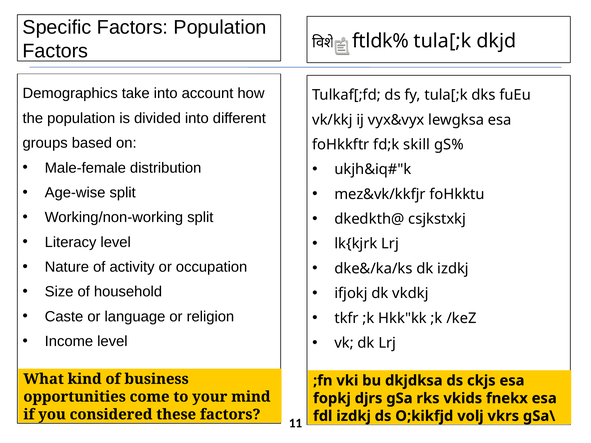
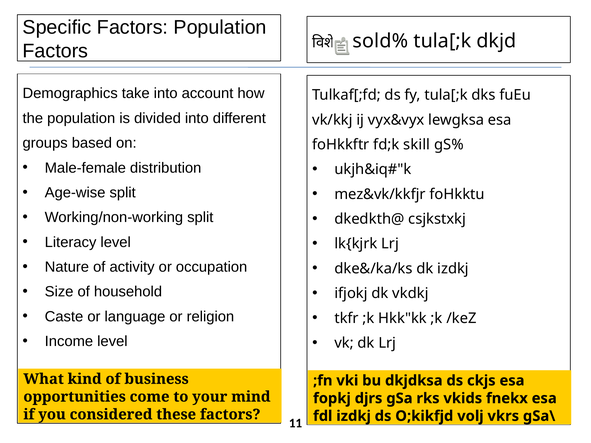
ftldk%: ftldk% -> sold%
